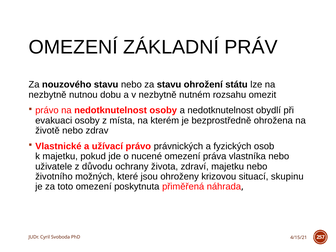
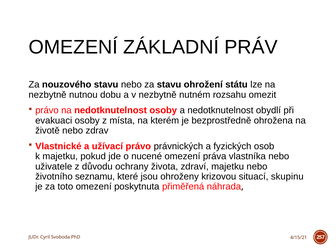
možných: možných -> seznamu
